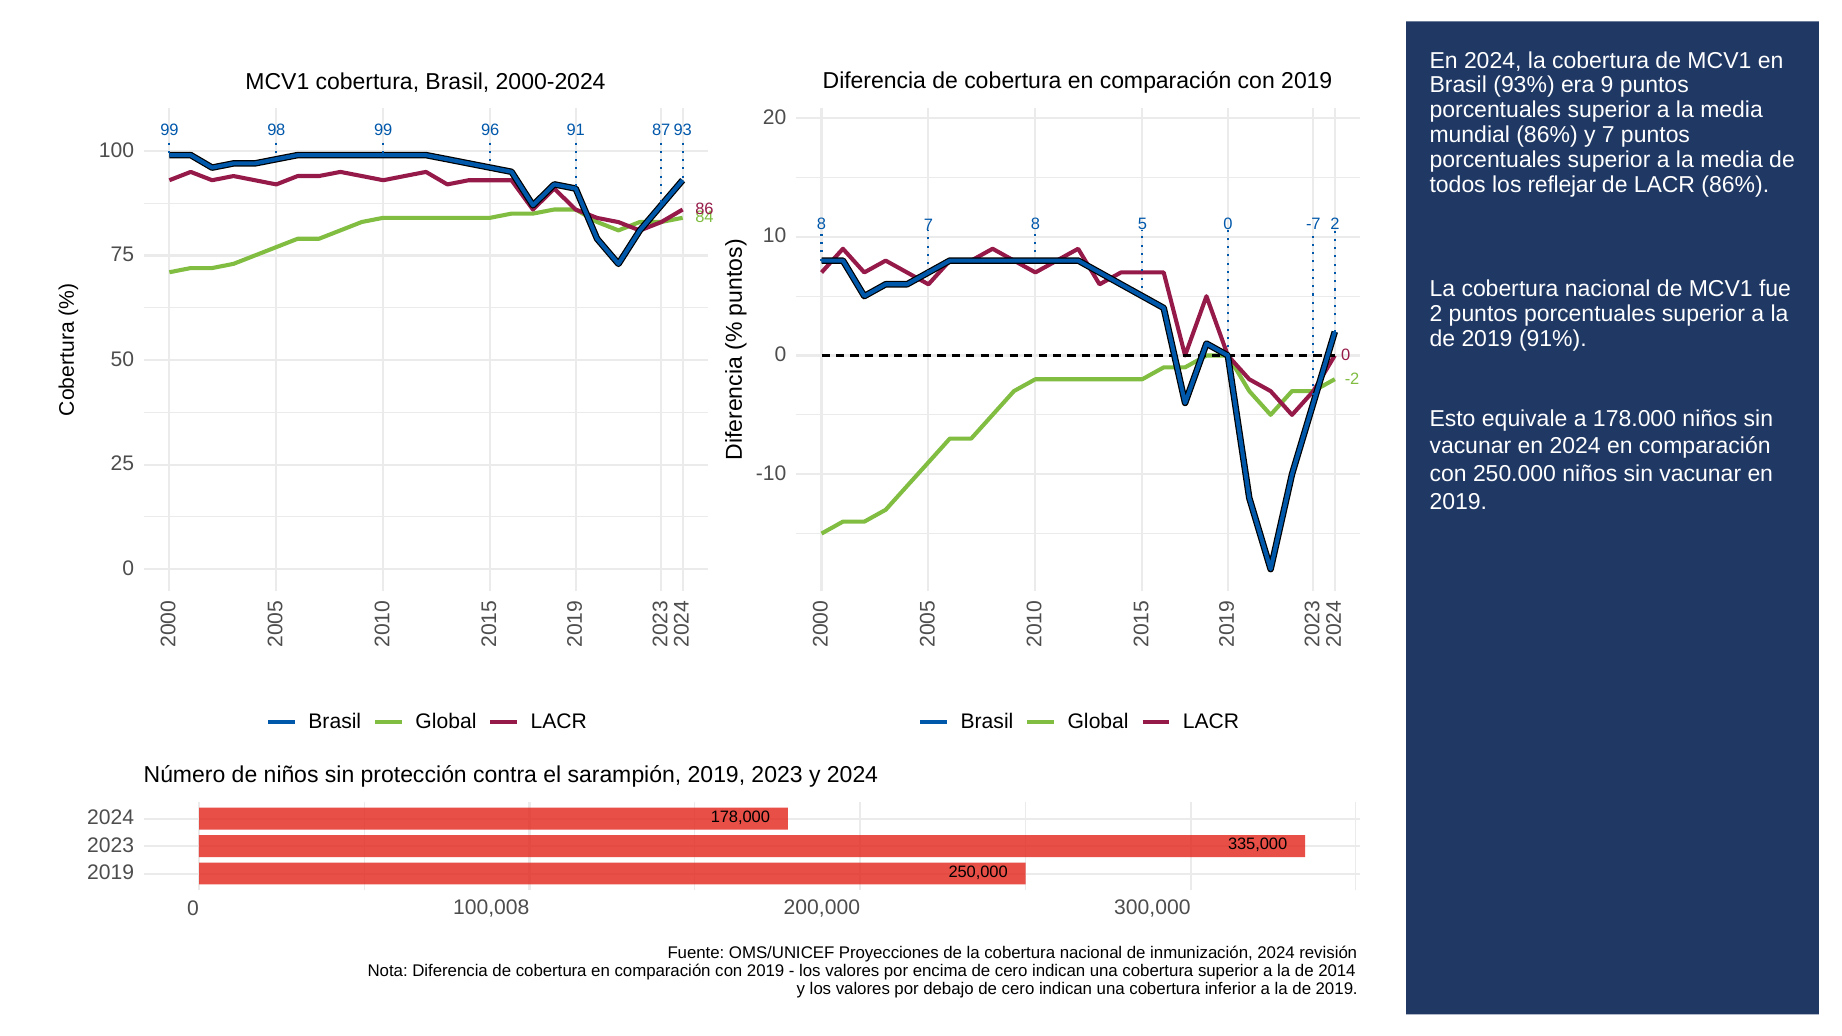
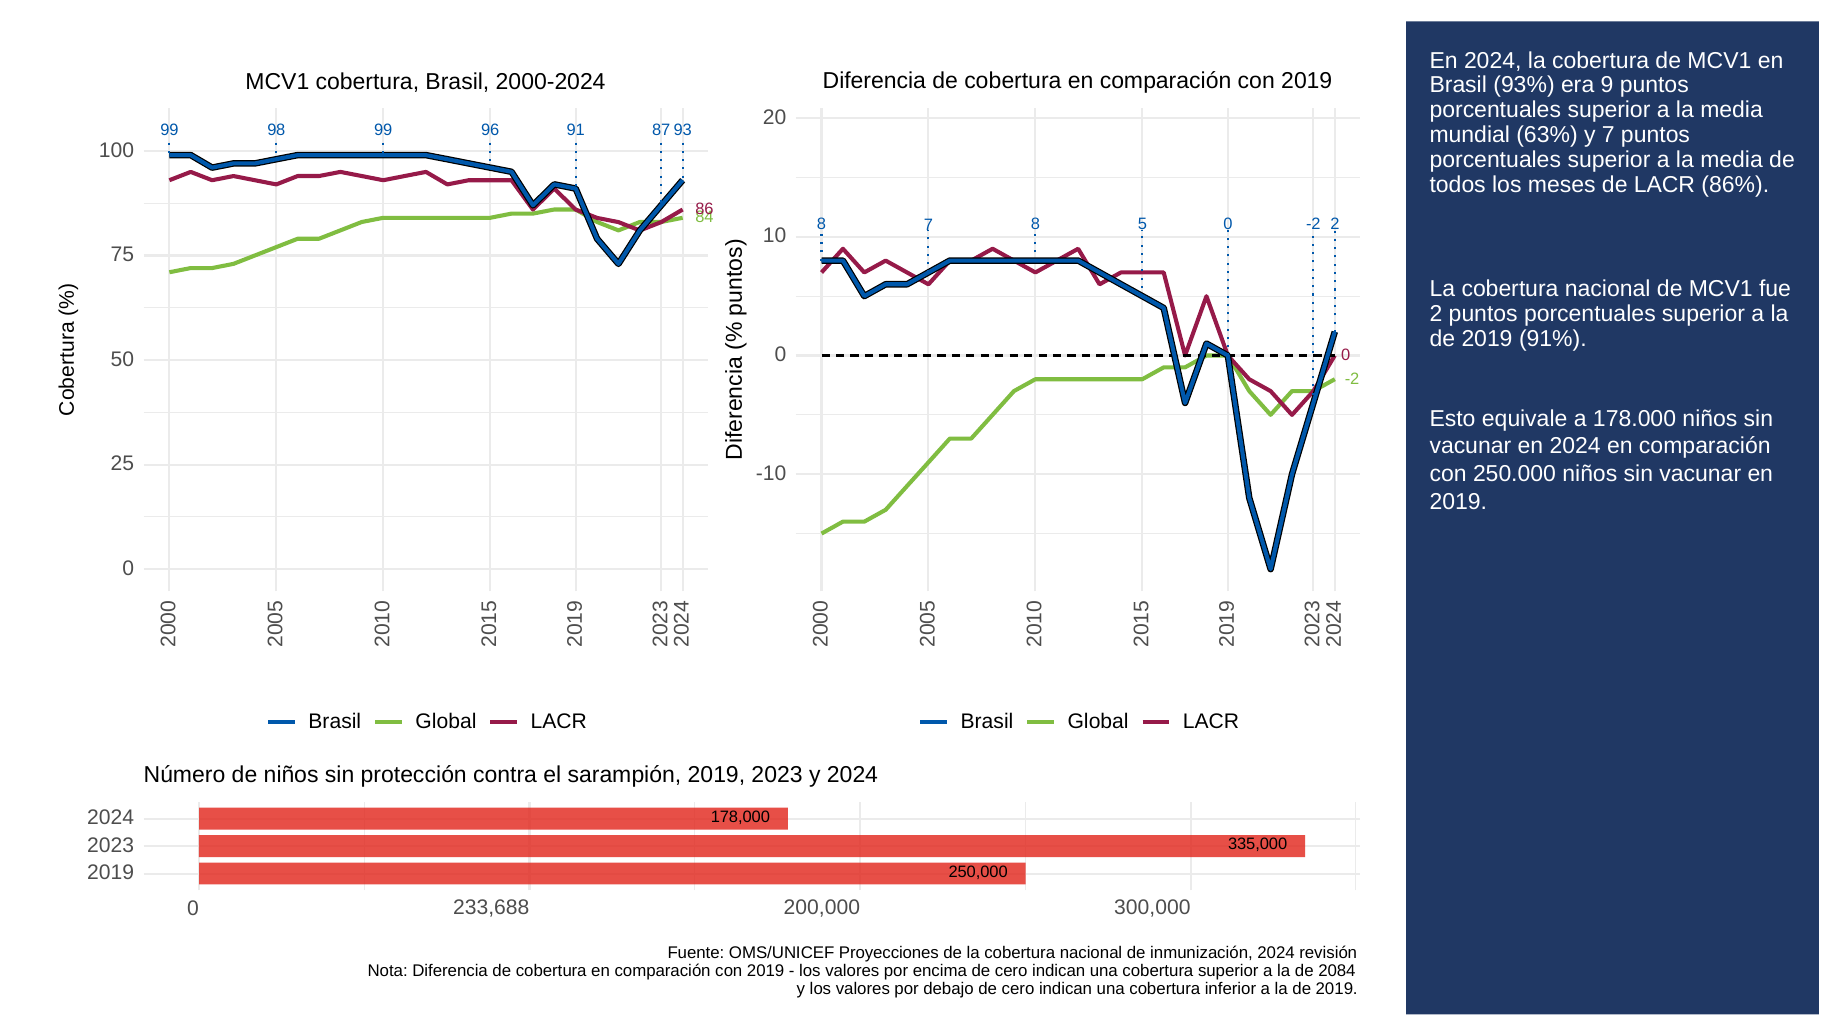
mundial 86%: 86% -> 63%
reflejar: reflejar -> meses
0 -7: -7 -> -2
100,008: 100,008 -> 233,688
2014: 2014 -> 2084
